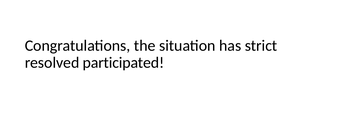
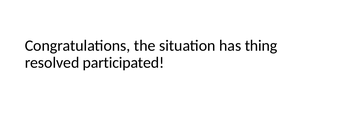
strict: strict -> thing
